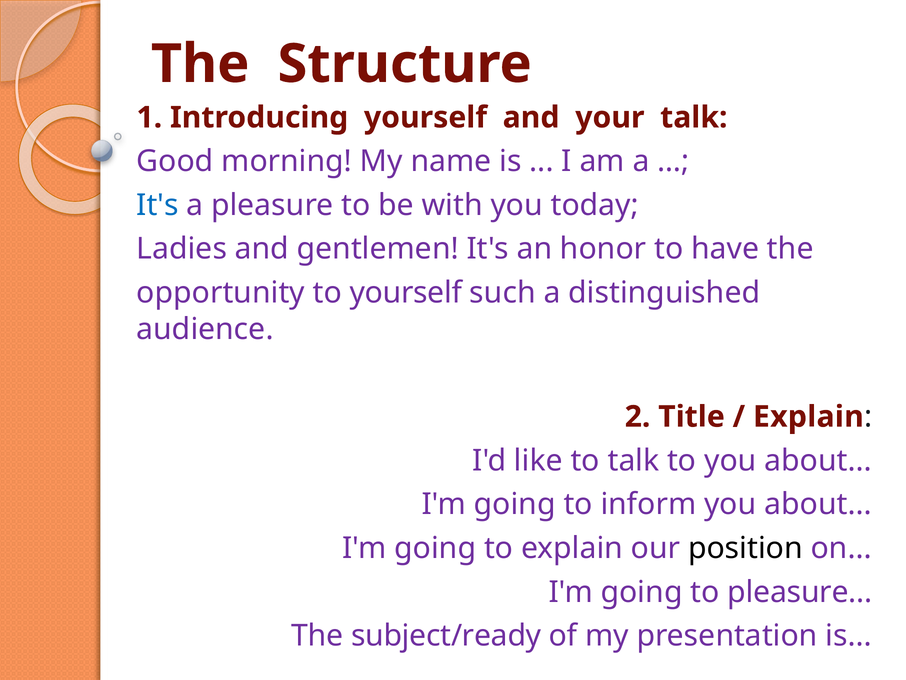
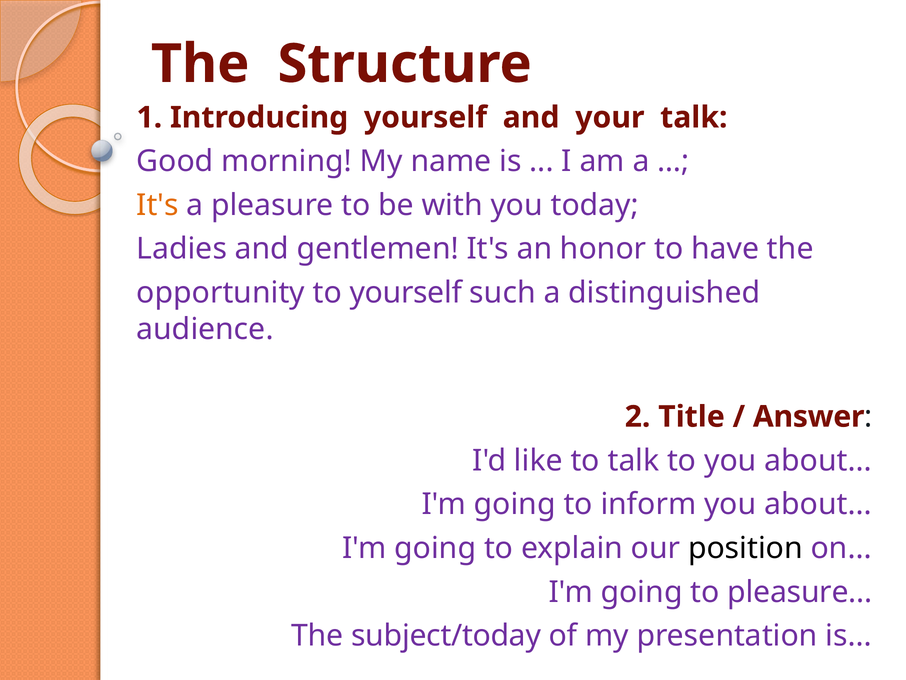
It's at (158, 205) colour: blue -> orange
Explain at (808, 416): Explain -> Answer
subject/ready: subject/ready -> subject/today
